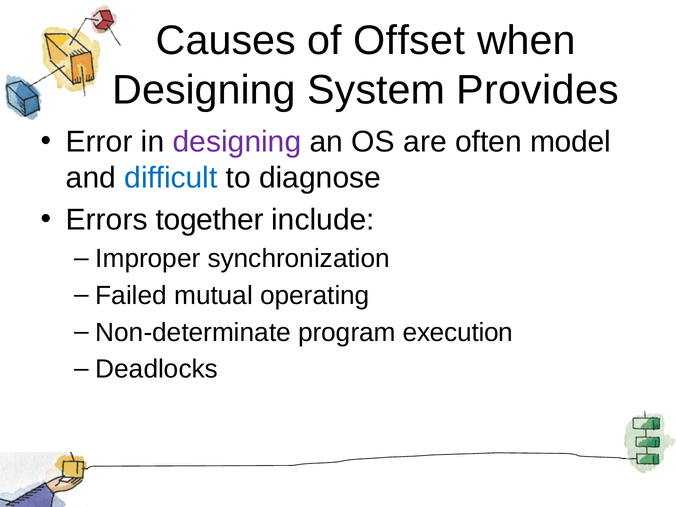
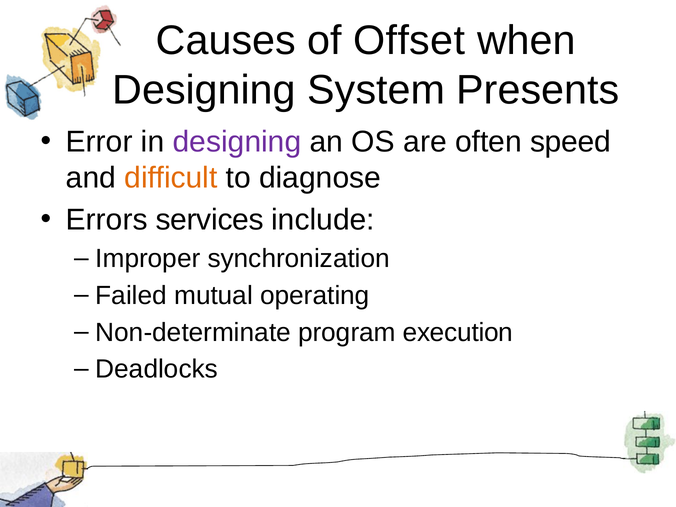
Provides: Provides -> Presents
model: model -> speed
difficult colour: blue -> orange
together: together -> services
